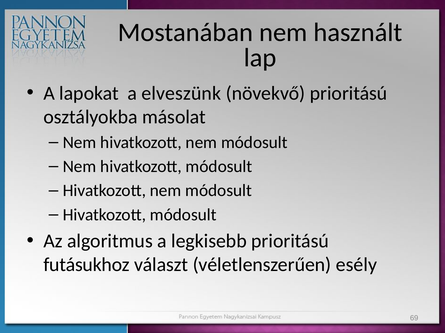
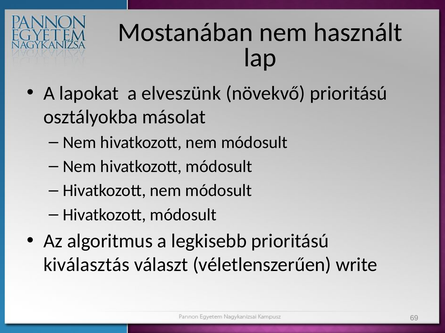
futásukhoz: futásukhoz -> kiválasztás
esély: esély -> write
